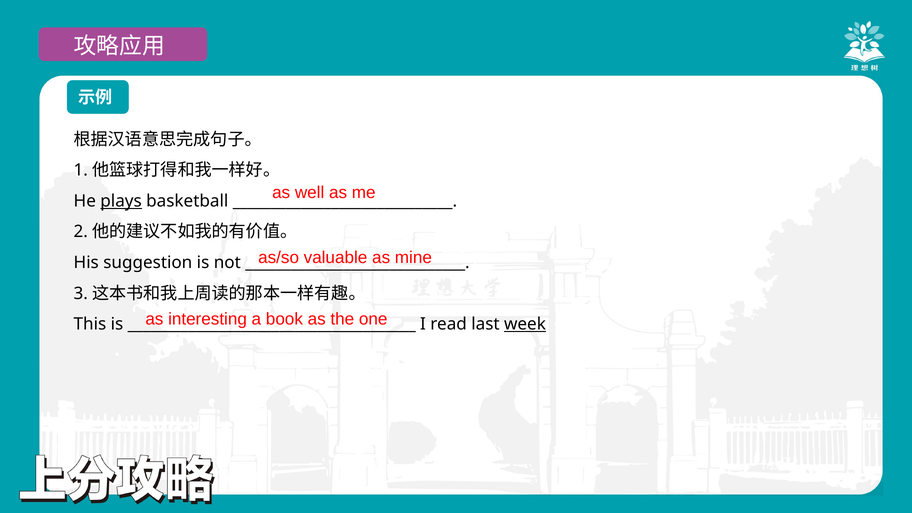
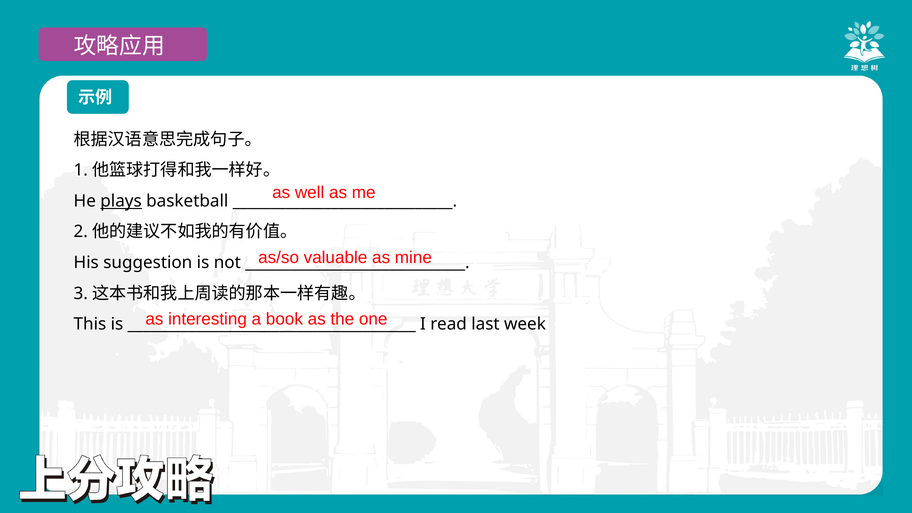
week underline: present -> none
